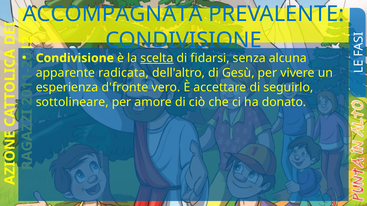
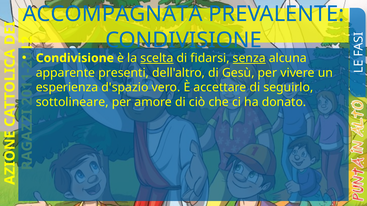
senza underline: none -> present
radicata: radicata -> presenti
d'fronte: d'fronte -> d'spazio
